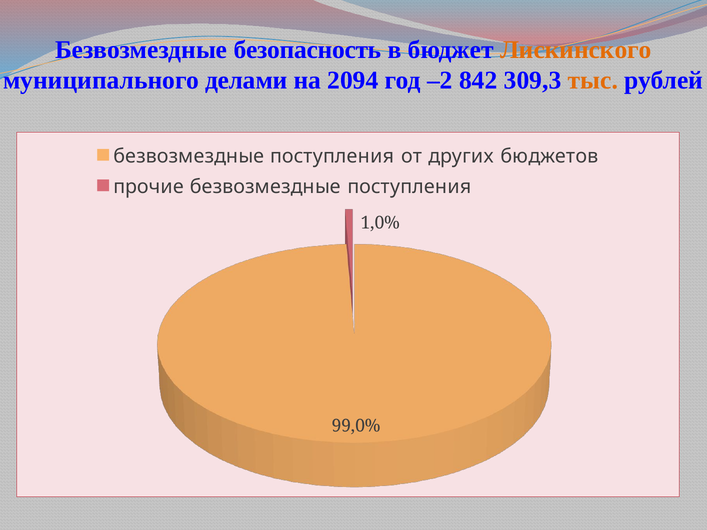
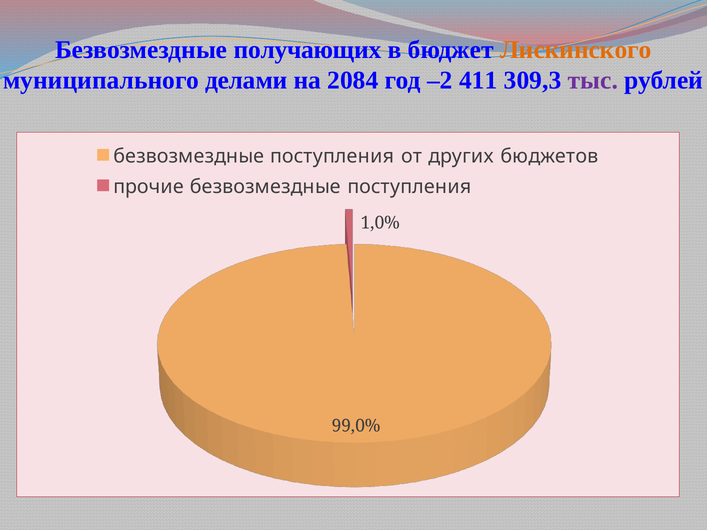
безопасность: безопасность -> получающих
2094: 2094 -> 2084
842: 842 -> 411
тыс colour: orange -> purple
